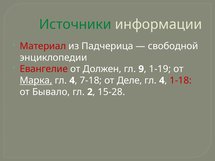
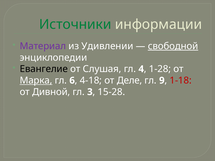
Материал colour: red -> purple
Падчерица: Падчерица -> Удивлении
свободной underline: none -> present
Евангелие colour: red -> black
Должен: Должен -> Слушая
9: 9 -> 4
1-19: 1-19 -> 1-28
4 at (72, 81): 4 -> 6
7-18: 7-18 -> 4-18
4 at (162, 81): 4 -> 9
Бывало: Бывало -> Дивной
2: 2 -> 3
